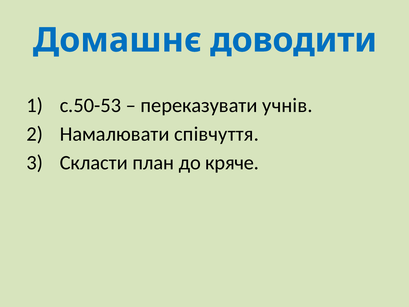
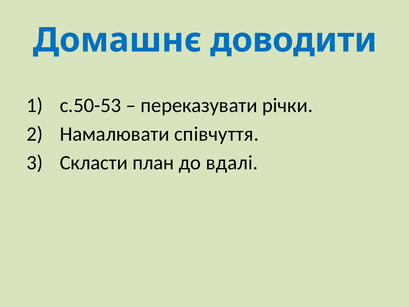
учнів: учнів -> річки
кряче: кряче -> вдалі
